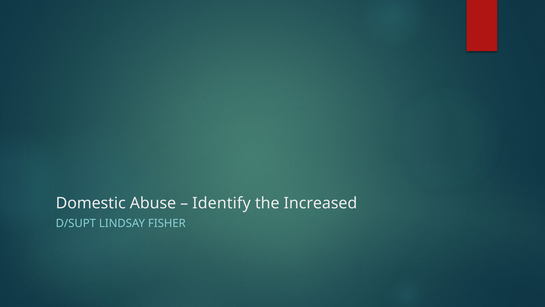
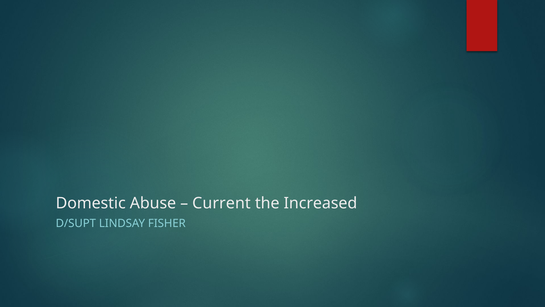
Identify: Identify -> Current
